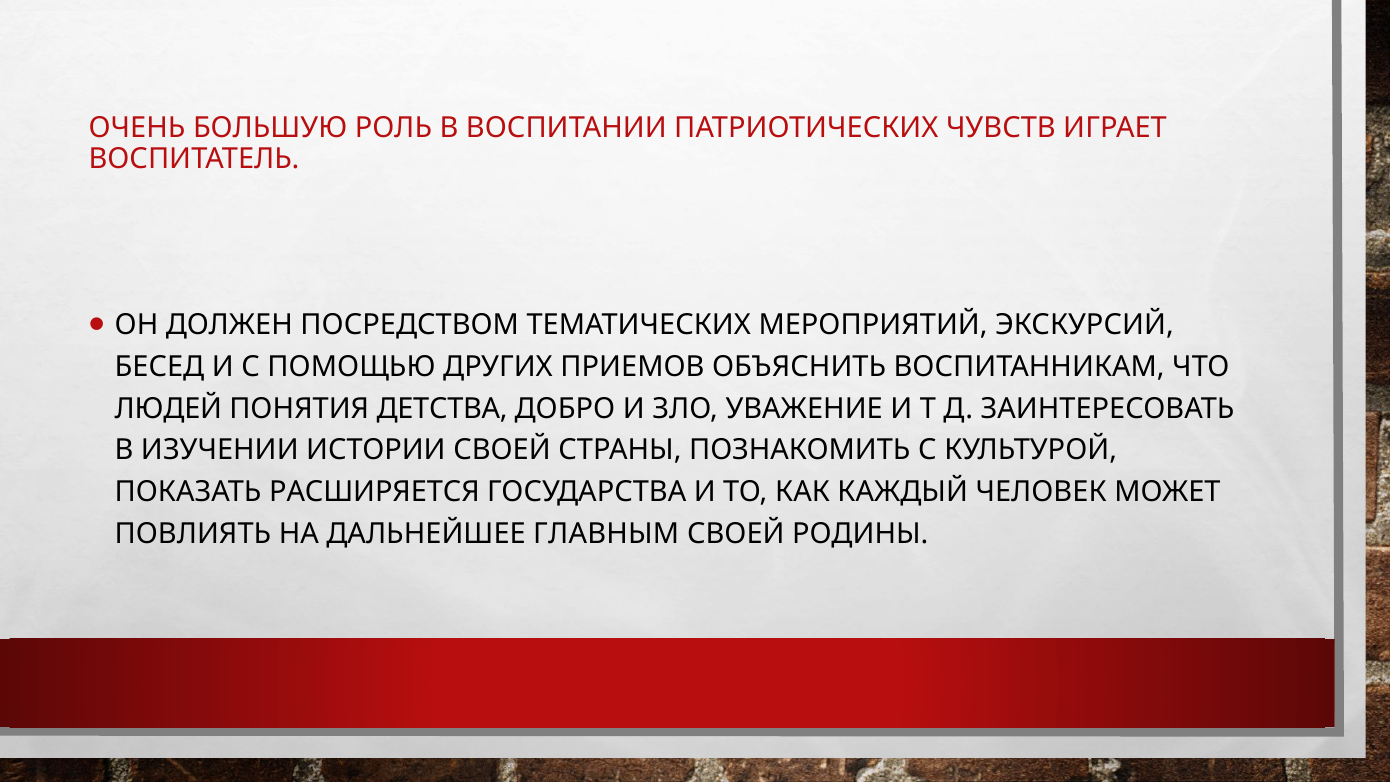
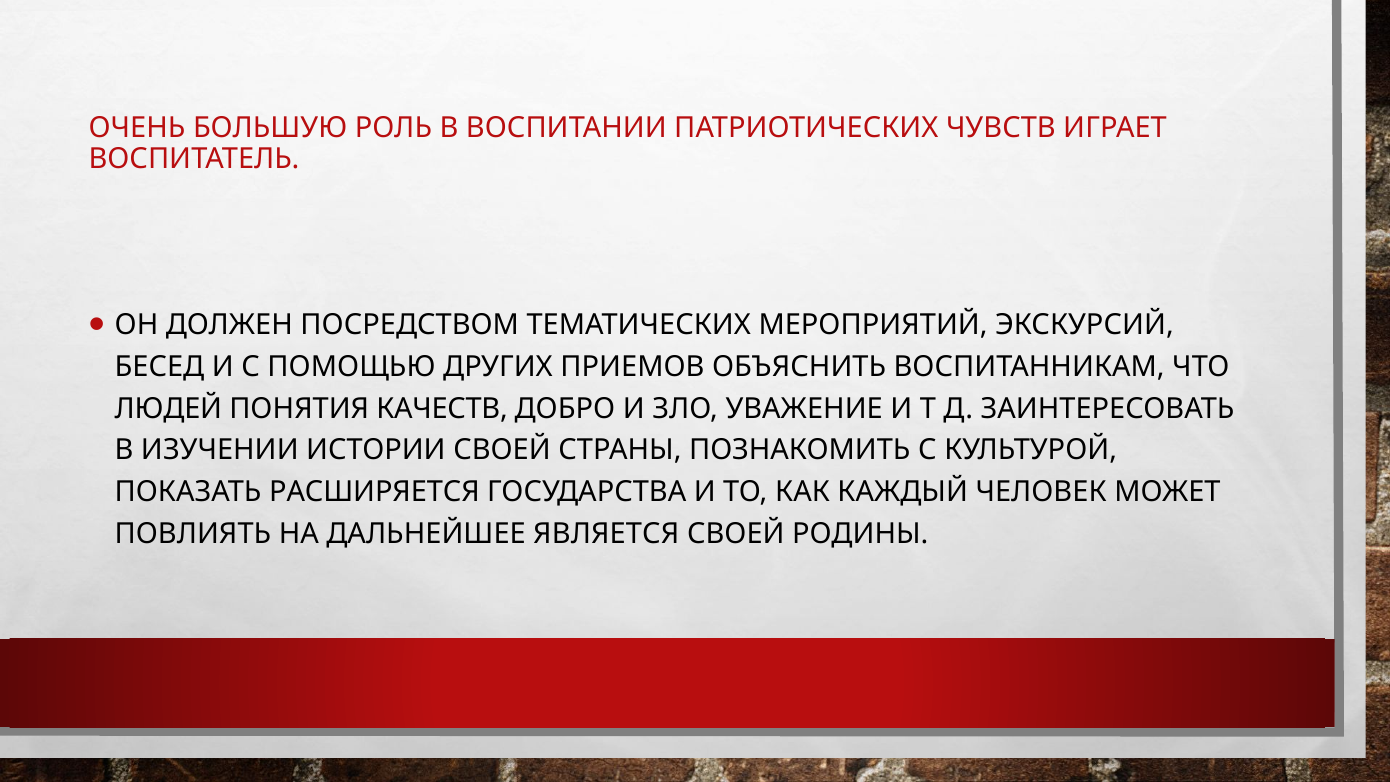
ДЕТСТВА: ДЕТСТВА -> КАЧЕСТВ
ГЛАВНЫМ: ГЛАВНЫМ -> ЯВЛЯЕТСЯ
